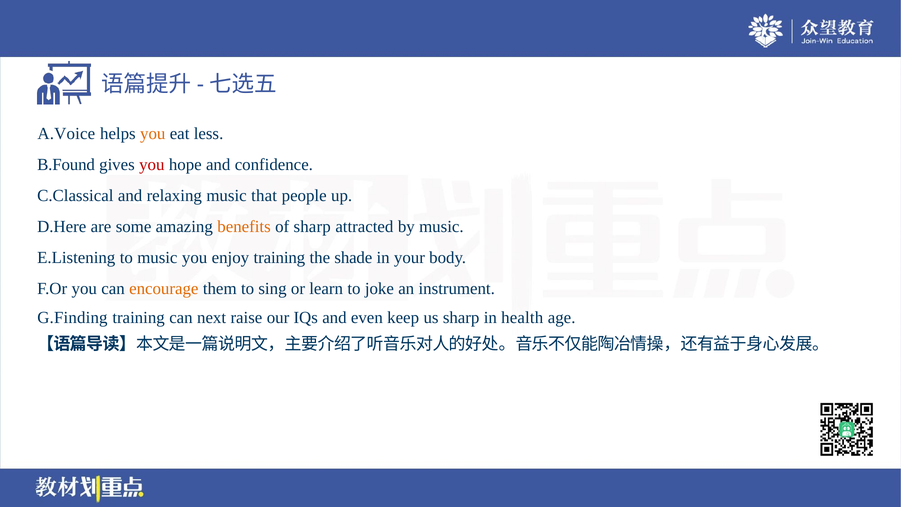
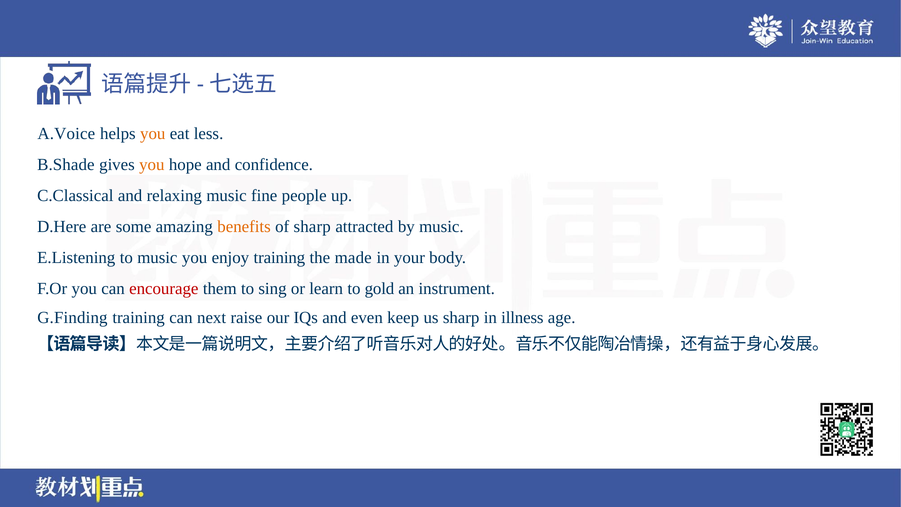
B.Found: B.Found -> B.Shade
you at (152, 164) colour: red -> orange
that: that -> fine
shade: shade -> made
encourage colour: orange -> red
joke: joke -> gold
health: health -> illness
